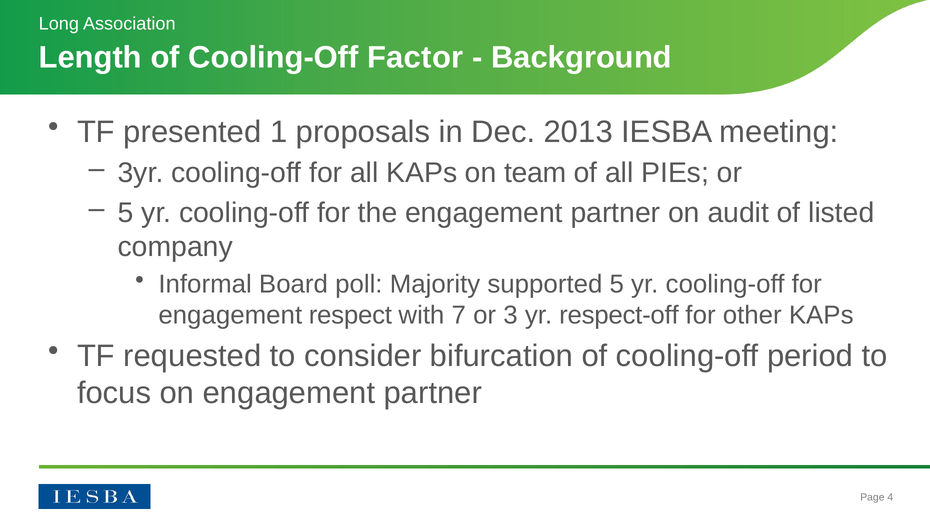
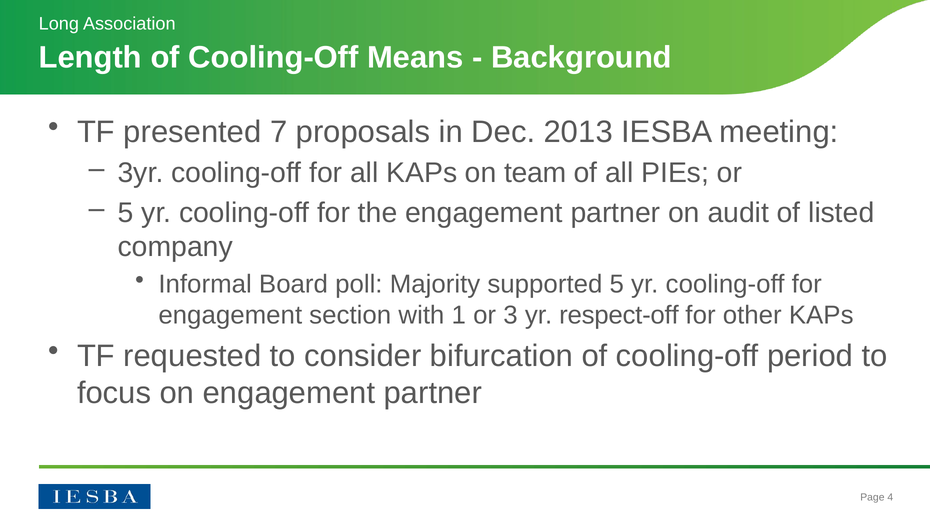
Factor: Factor -> Means
1: 1 -> 7
respect: respect -> section
7: 7 -> 1
